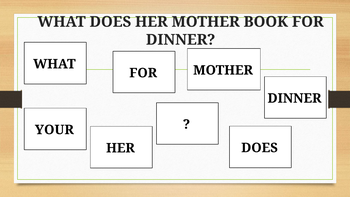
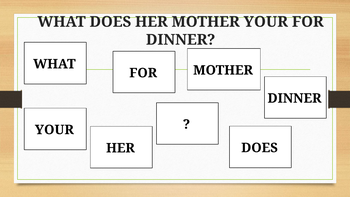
BOOK at (266, 22): BOOK -> YOUR
